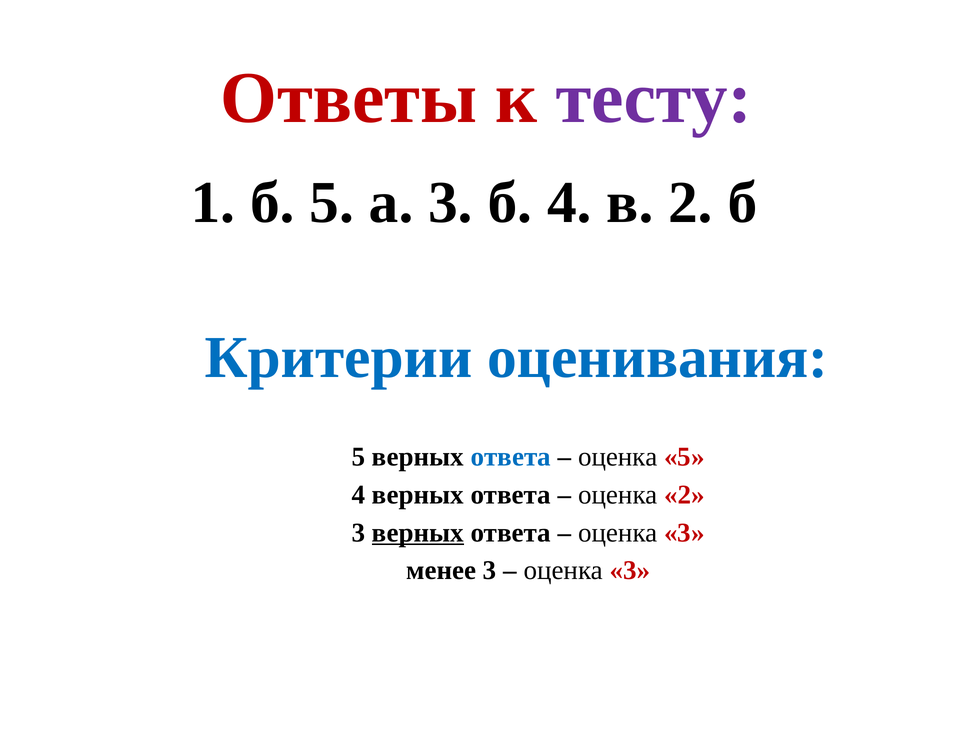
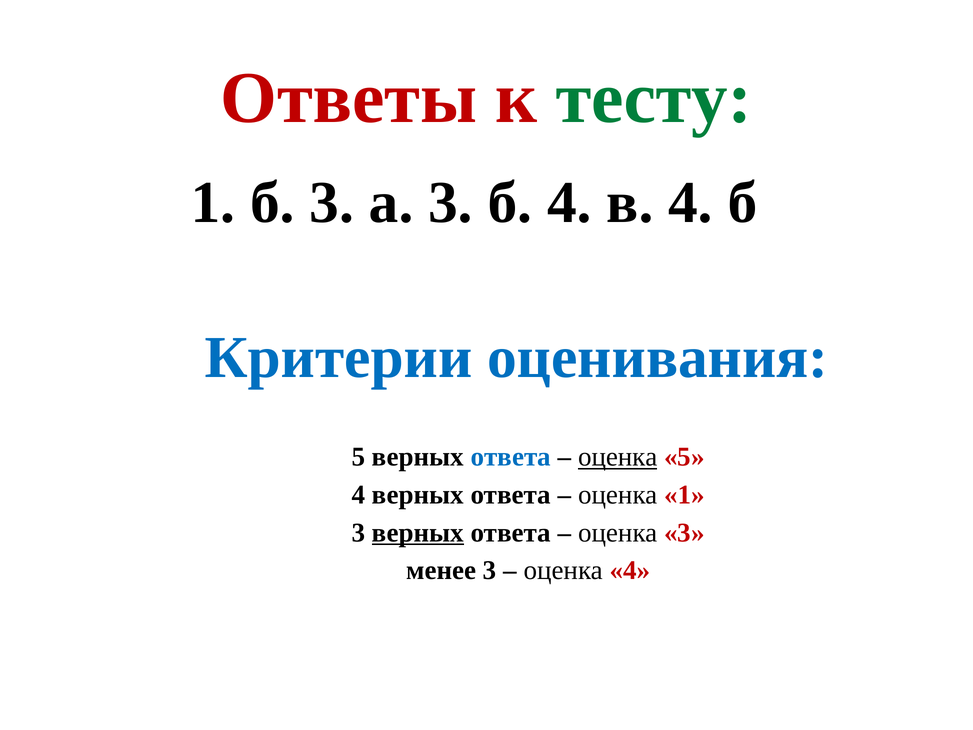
тесту colour: purple -> green
б 5: 5 -> 3
в 2: 2 -> 4
оценка at (618, 457) underline: none -> present
оценка 2: 2 -> 1
3 at (630, 570): 3 -> 4
